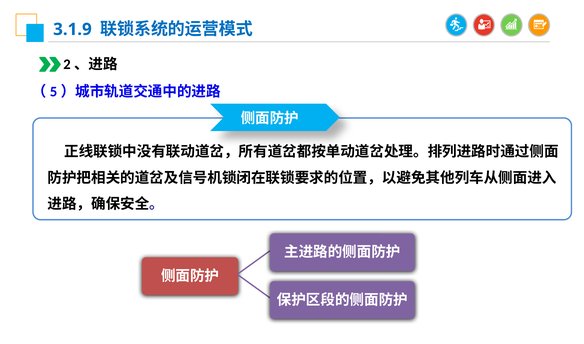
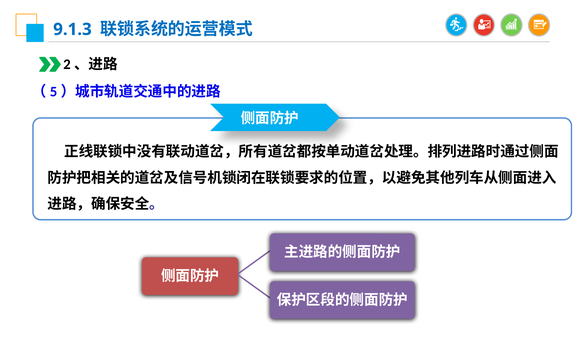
3.1.9: 3.1.9 -> 9.1.3
